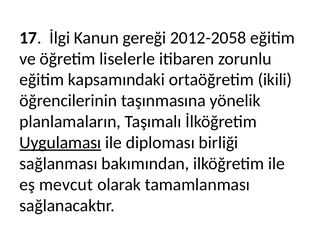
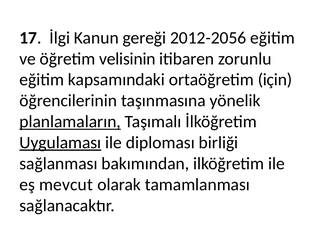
2012-2058: 2012-2058 -> 2012-2056
liselerle: liselerle -> velisinin
ikili: ikili -> için
planlamaların underline: none -> present
